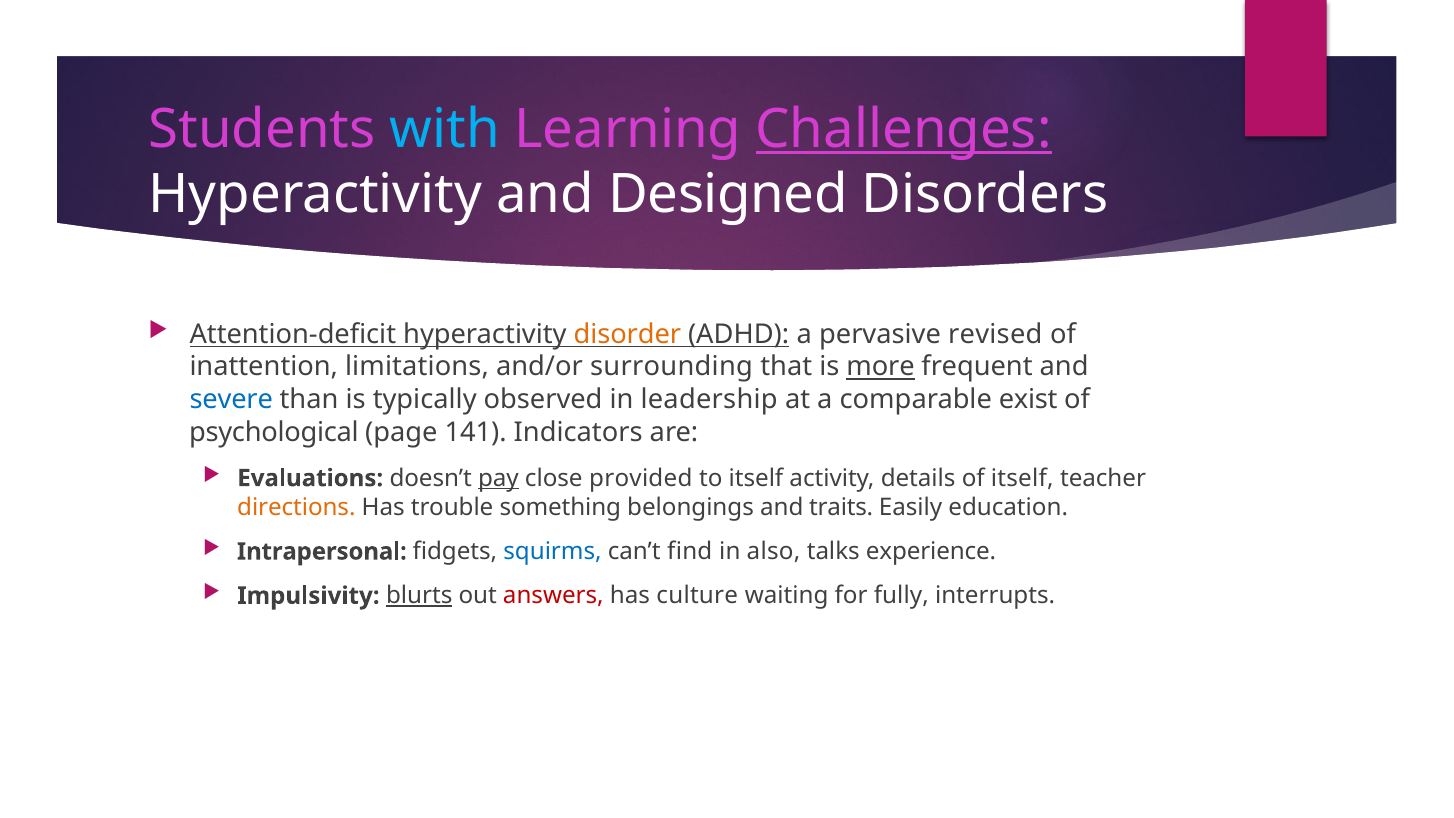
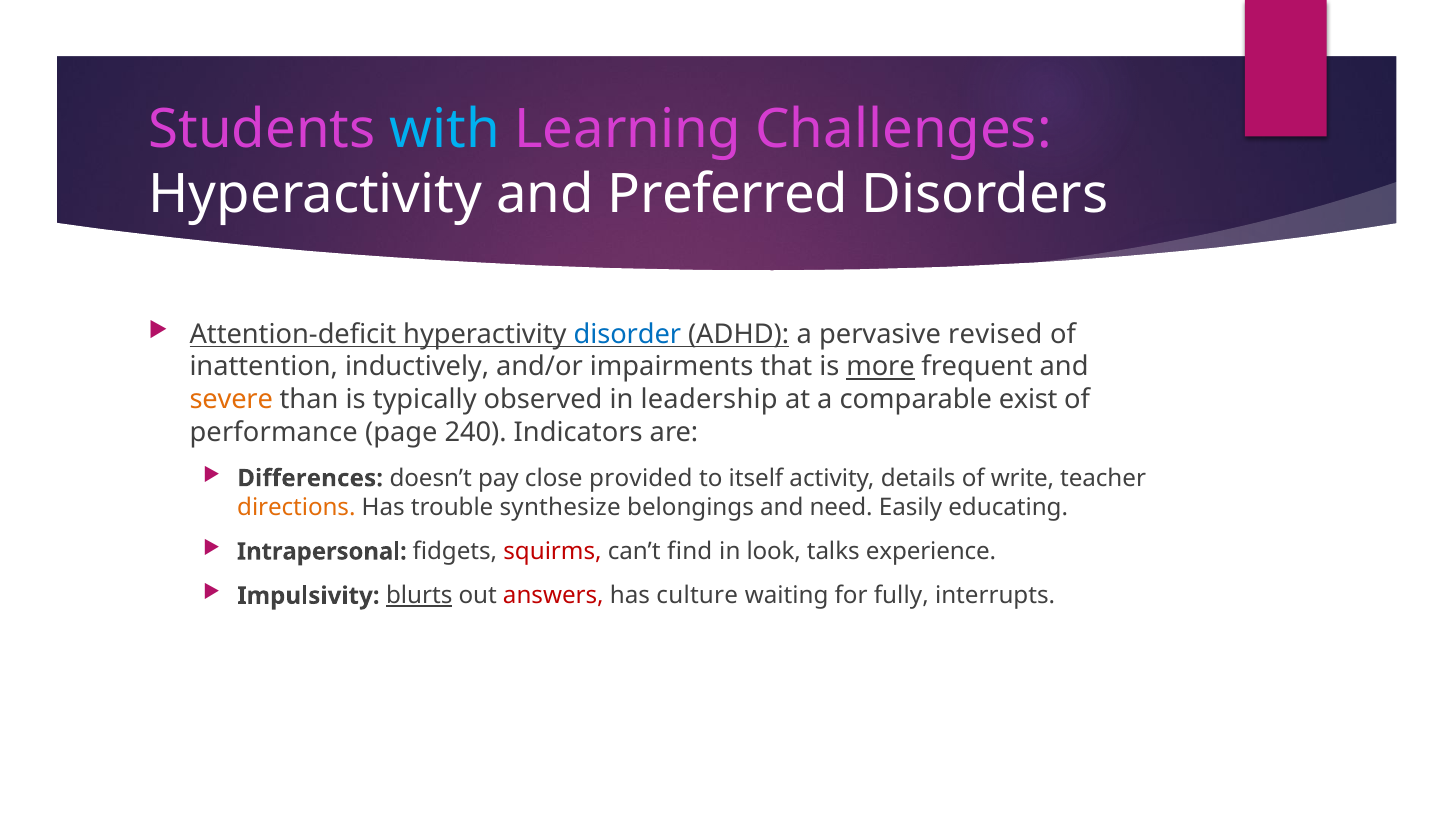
Challenges underline: present -> none
Designed: Designed -> Preferred
disorder colour: orange -> blue
limitations: limitations -> inductively
surrounding: surrounding -> impairments
severe colour: blue -> orange
psychological: psychological -> performance
141: 141 -> 240
Evaluations: Evaluations -> Differences
pay underline: present -> none
of itself: itself -> write
something: something -> synthesize
traits: traits -> need
education: education -> educating
squirms colour: blue -> red
also: also -> look
